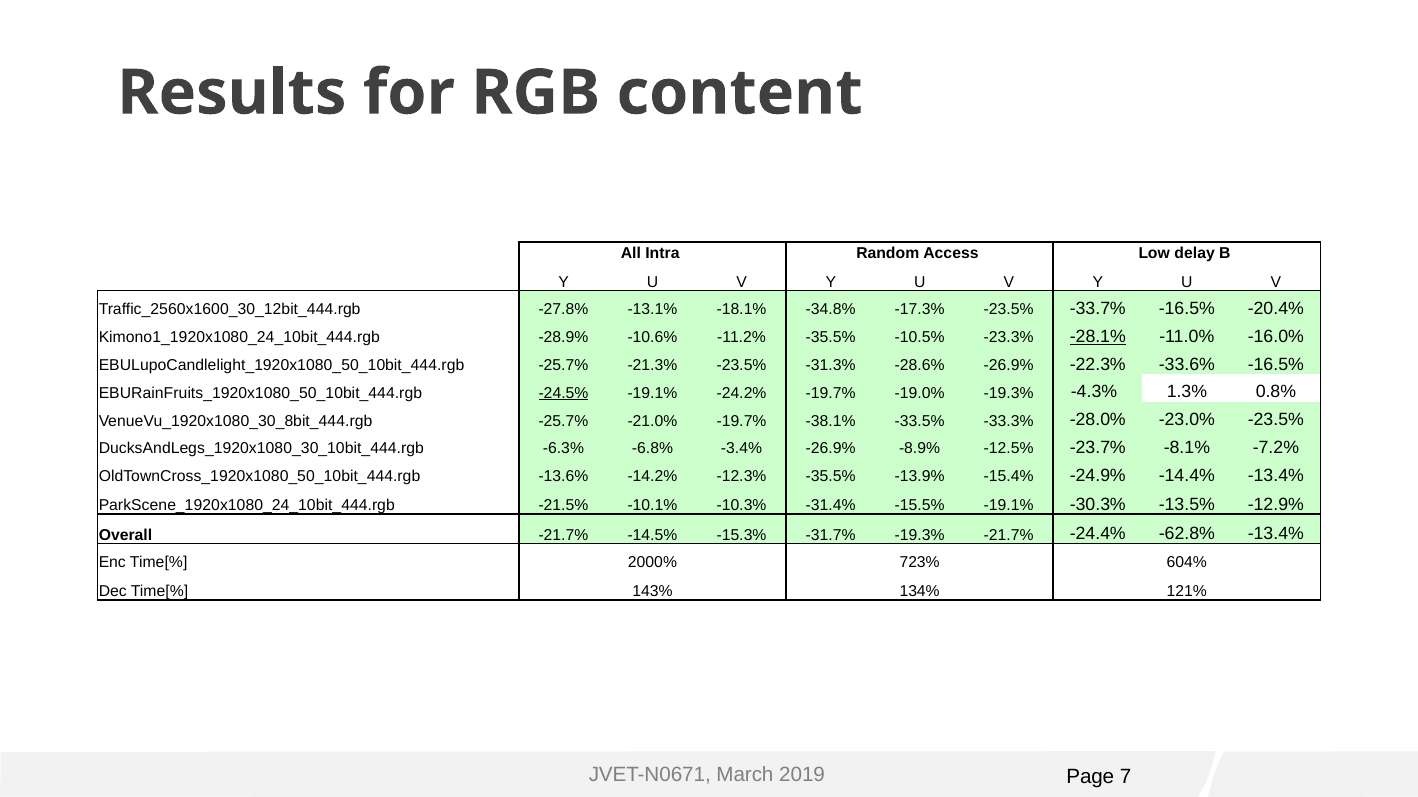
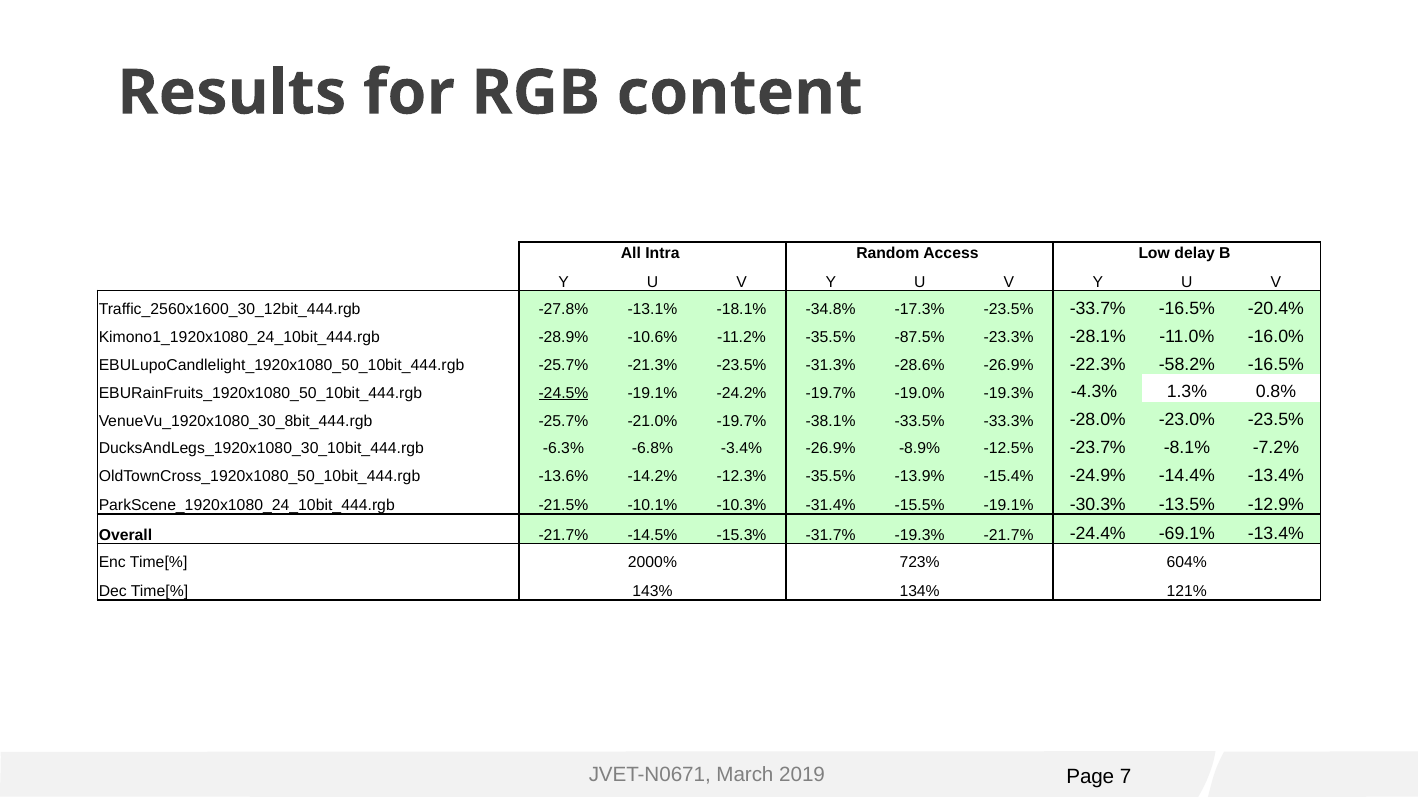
-10.5%: -10.5% -> -87.5%
-28.1% underline: present -> none
-33.6%: -33.6% -> -58.2%
-62.8%: -62.8% -> -69.1%
